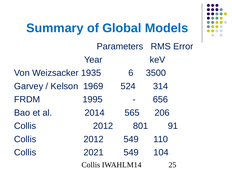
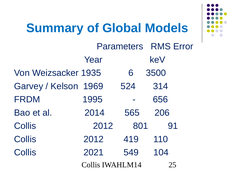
2012 549: 549 -> 419
